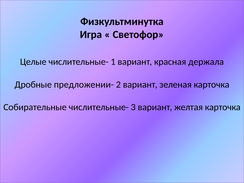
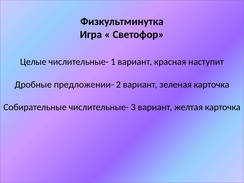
держала: держала -> наступит
